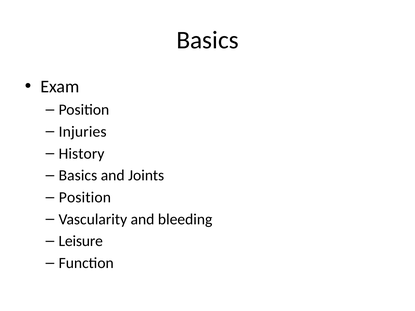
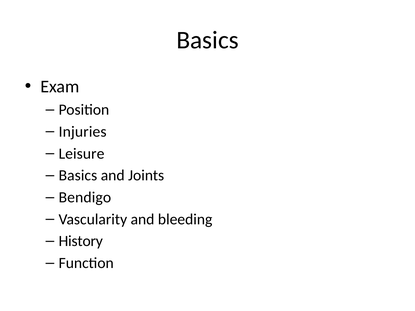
History: History -> Leisure
Position at (85, 198): Position -> Bendigo
Leisure: Leisure -> History
